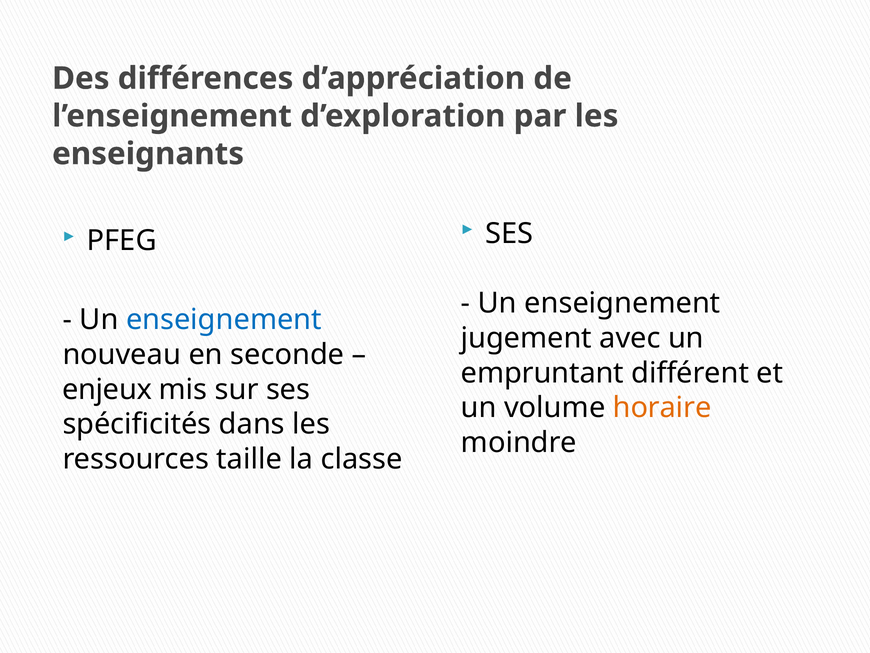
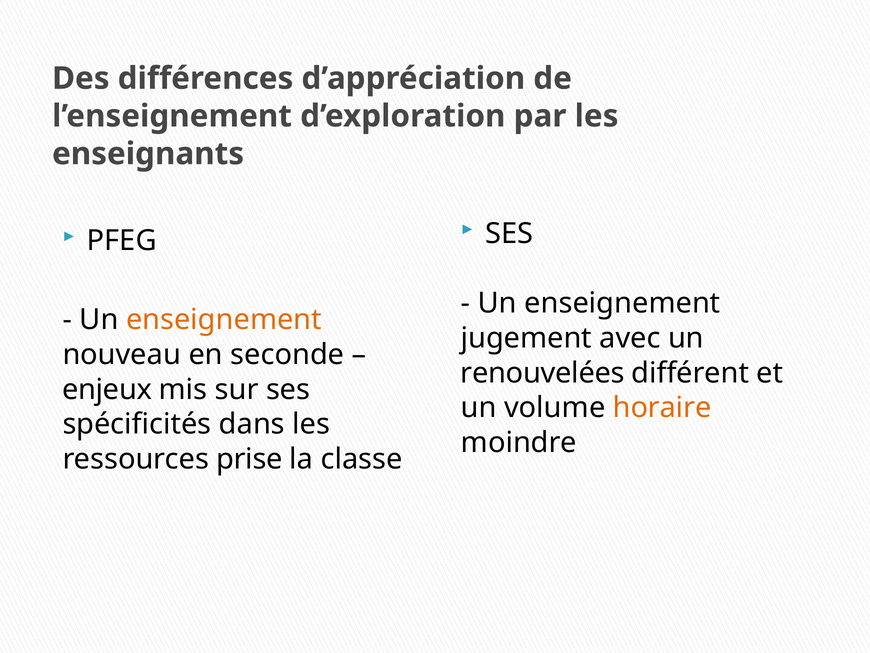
enseignement at (224, 320) colour: blue -> orange
empruntant: empruntant -> renouvelées
taille: taille -> prise
